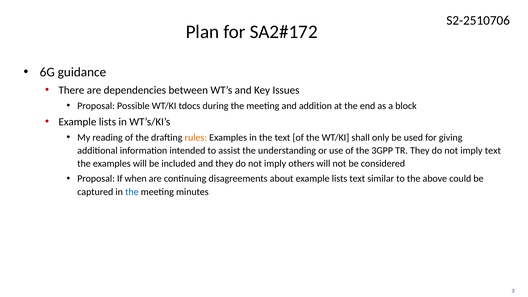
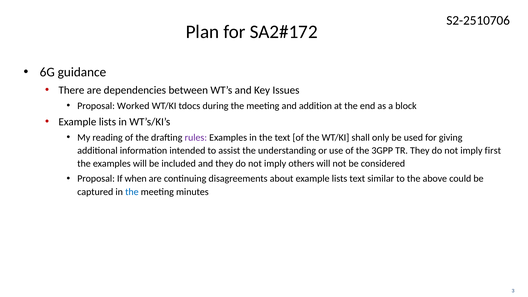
Possible: Possible -> Worked
rules colour: orange -> purple
imply text: text -> first
